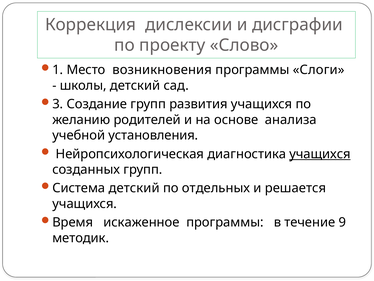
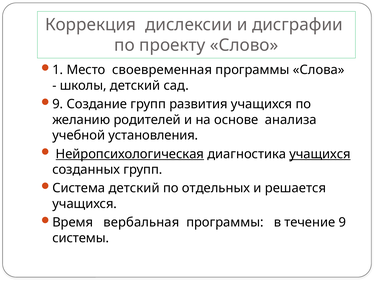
возникновения: возникновения -> своевременная
Слоги: Слоги -> Слова
3 at (58, 104): 3 -> 9
Нейропсихологическая underline: none -> present
искаженное: искаженное -> вербальная
методик: методик -> системы
